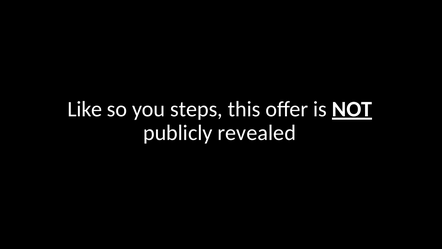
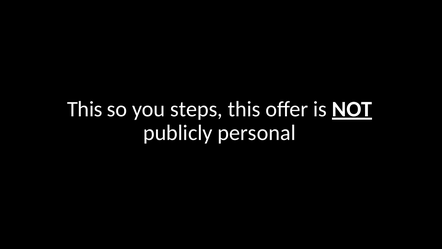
Like at (85, 109): Like -> This
revealed: revealed -> personal
